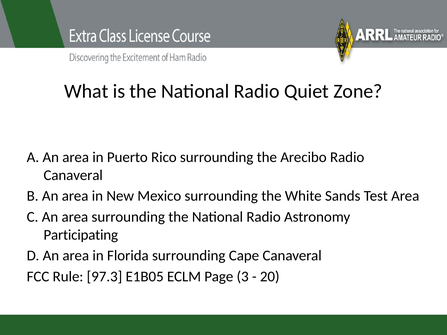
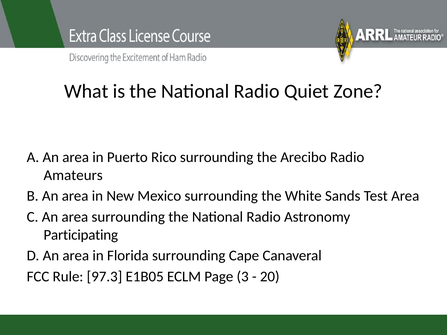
Canaveral at (73, 175): Canaveral -> Amateurs
